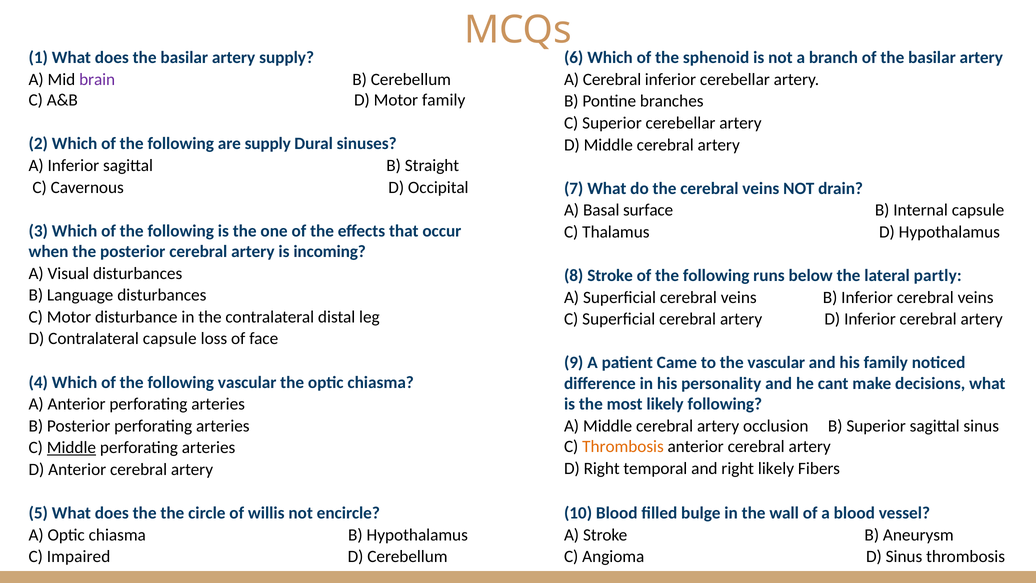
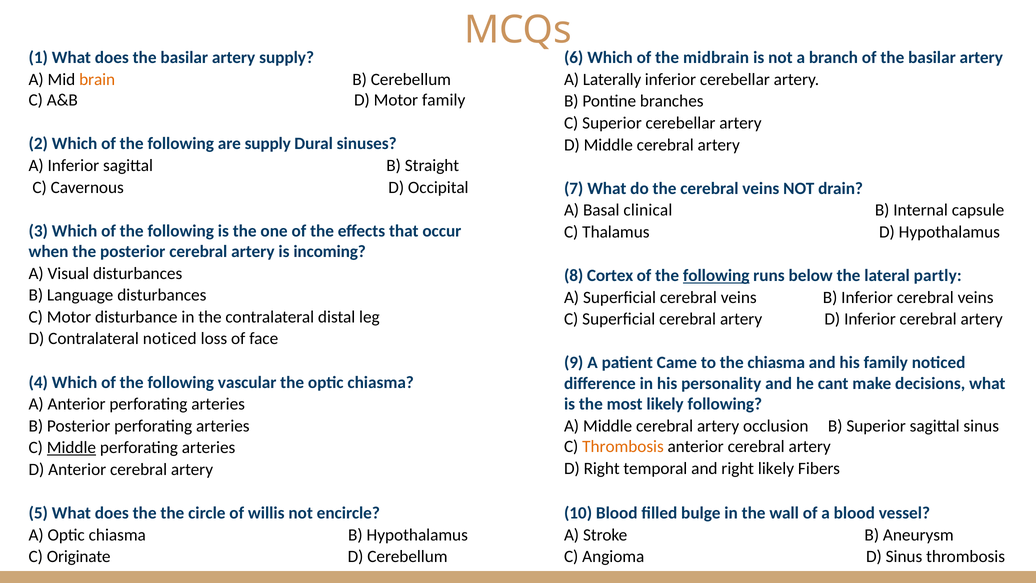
sphenoid: sphenoid -> midbrain
brain colour: purple -> orange
A Cerebral: Cerebral -> Laterally
surface: surface -> clinical
8 Stroke: Stroke -> Cortex
following at (716, 275) underline: none -> present
Contralateral capsule: capsule -> noticed
the vascular: vascular -> chiasma
Impaired: Impaired -> Originate
